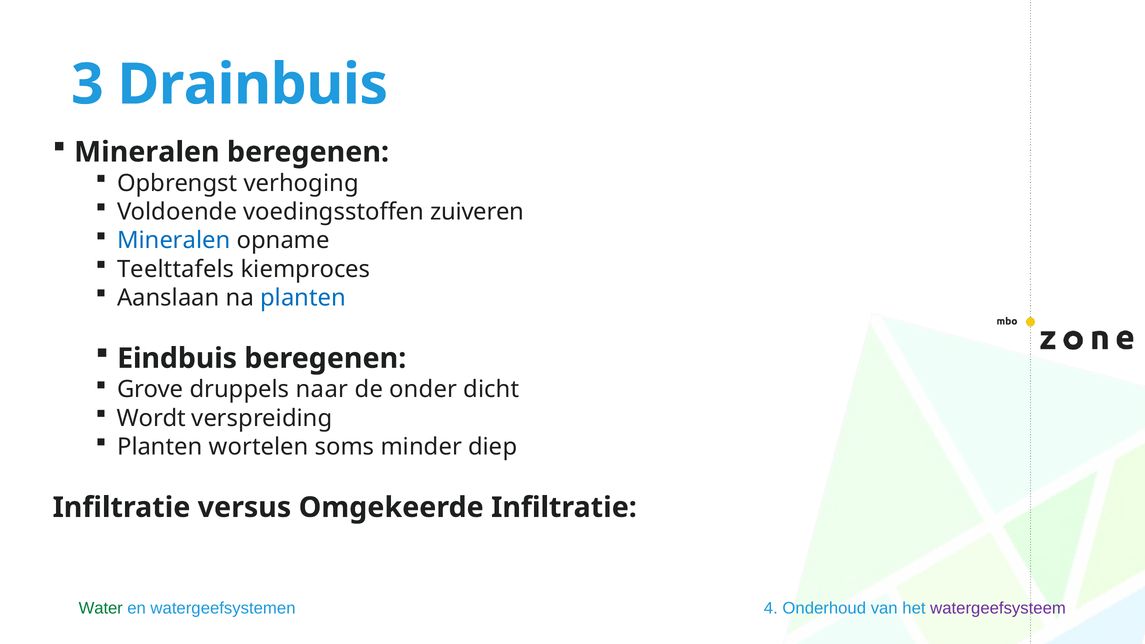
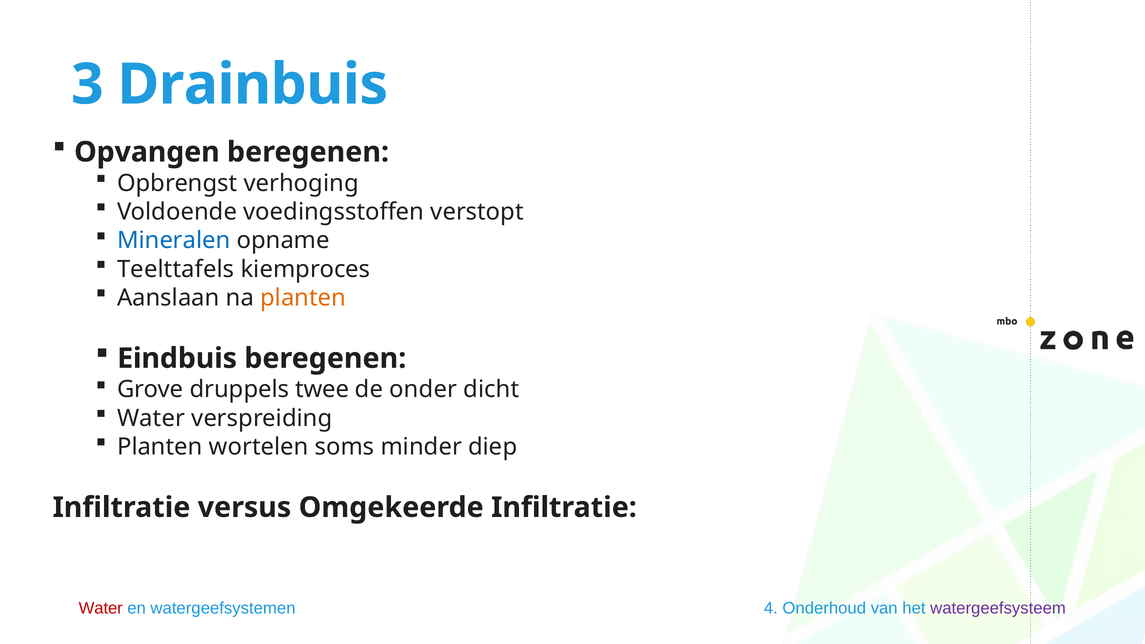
Mineralen at (147, 152): Mineralen -> Opvangen
zuiveren: zuiveren -> verstopt
planten at (303, 298) colour: blue -> orange
naar: naar -> twee
Wordt at (151, 418): Wordt -> Water
Water at (101, 608) colour: green -> red
